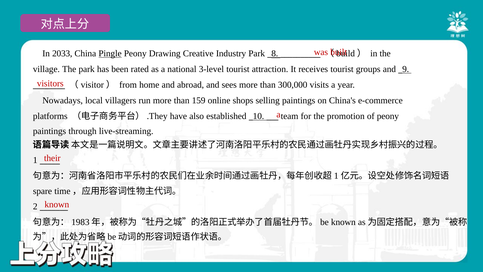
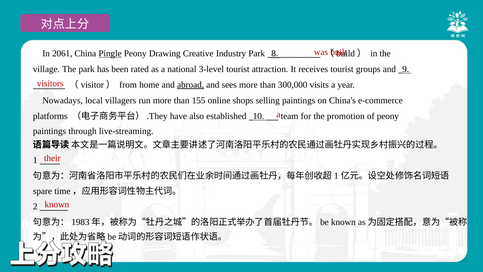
2033: 2033 -> 2061
abroad underline: none -> present
159: 159 -> 155
